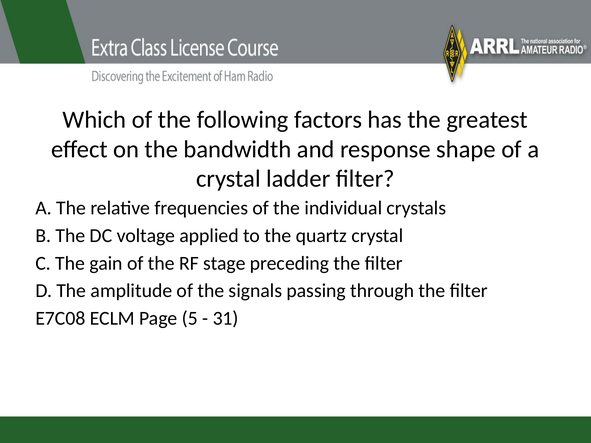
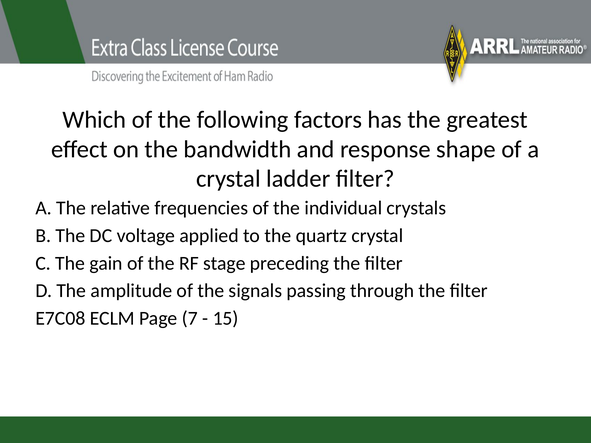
5: 5 -> 7
31: 31 -> 15
